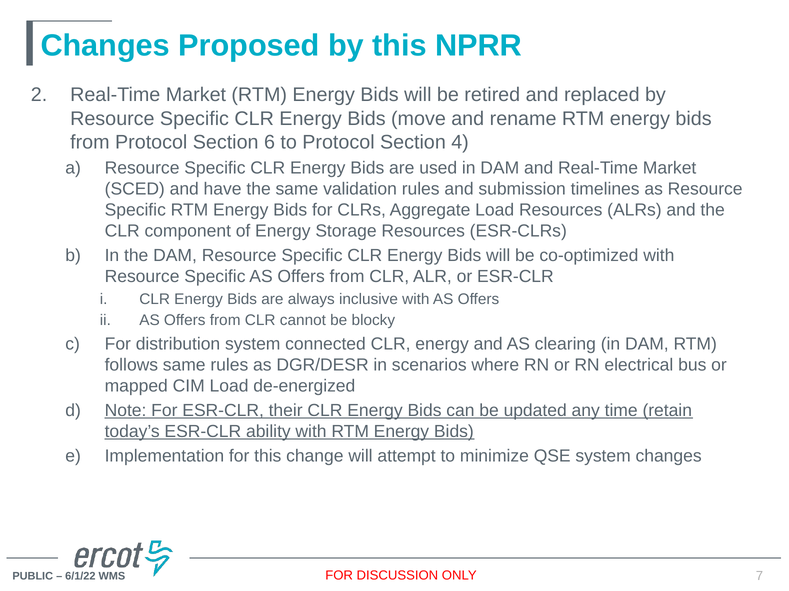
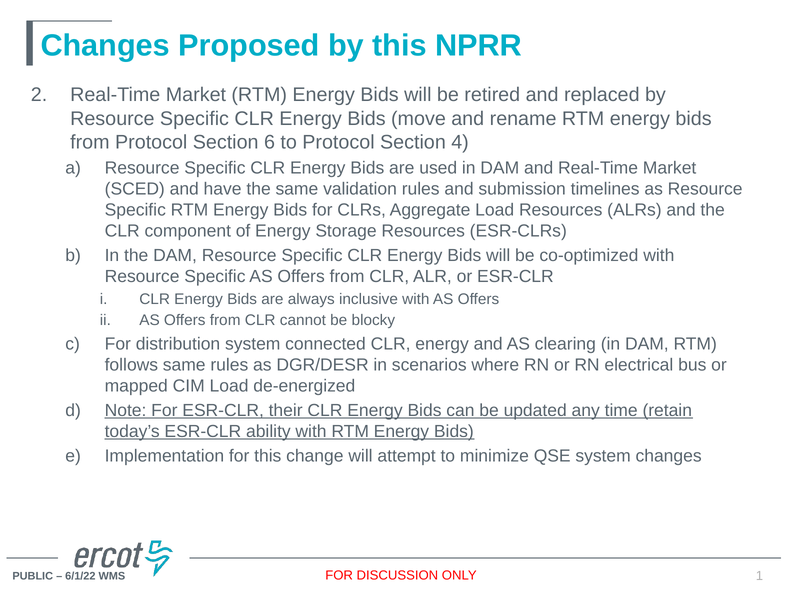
7: 7 -> 1
